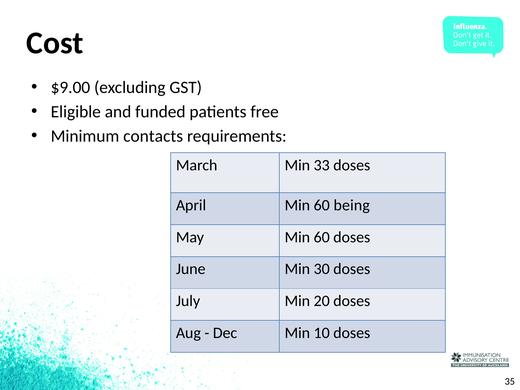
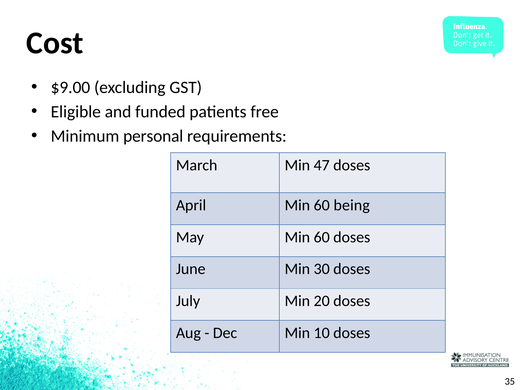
contacts: contacts -> personal
33: 33 -> 47
